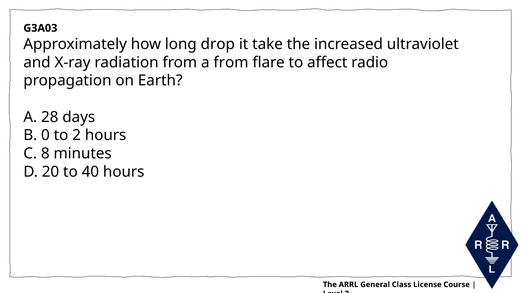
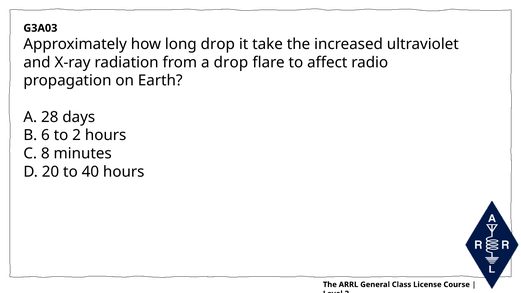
a from: from -> drop
0: 0 -> 6
